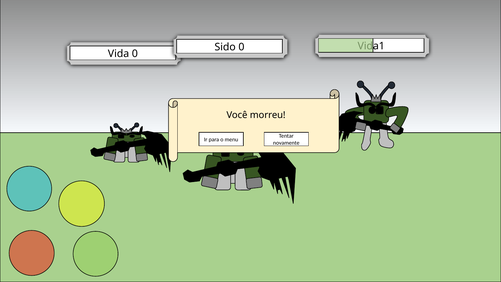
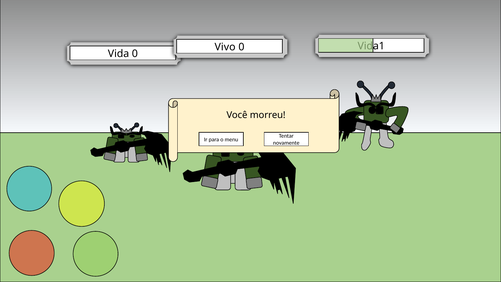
Sido: Sido -> Vivo
